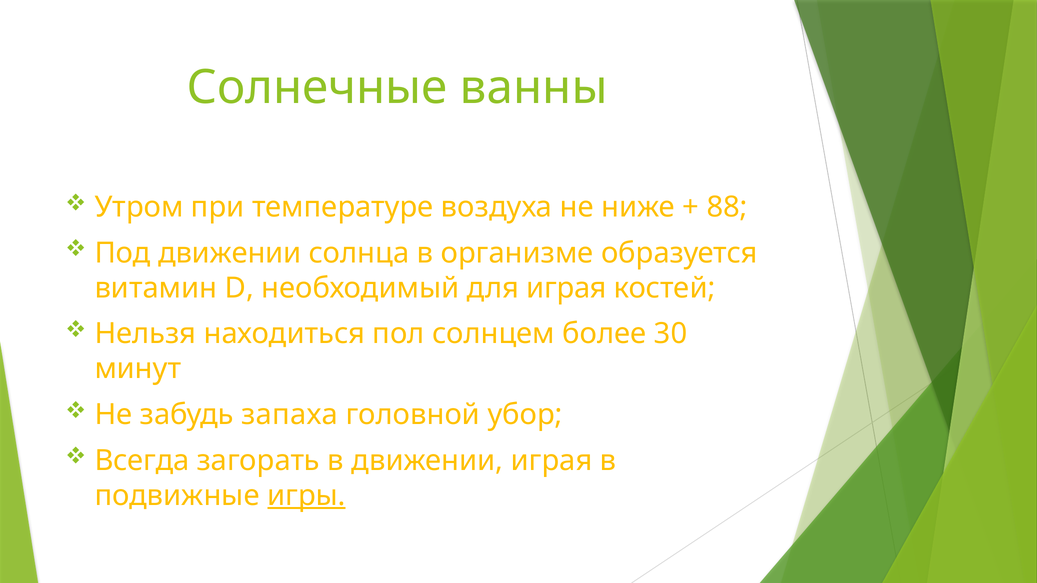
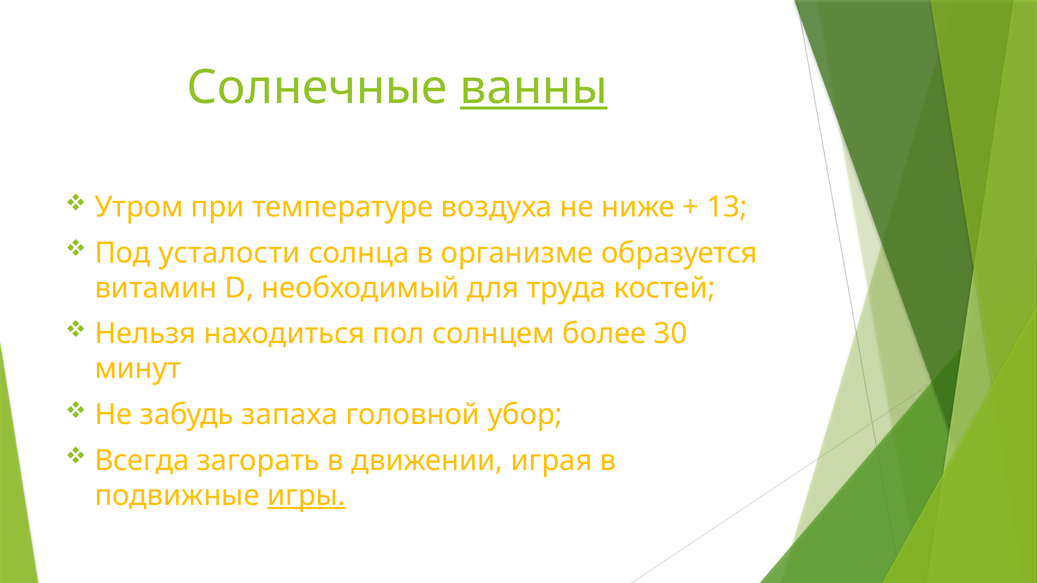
ванны underline: none -> present
88: 88 -> 13
Под движении: движении -> усталости
для играя: играя -> труда
